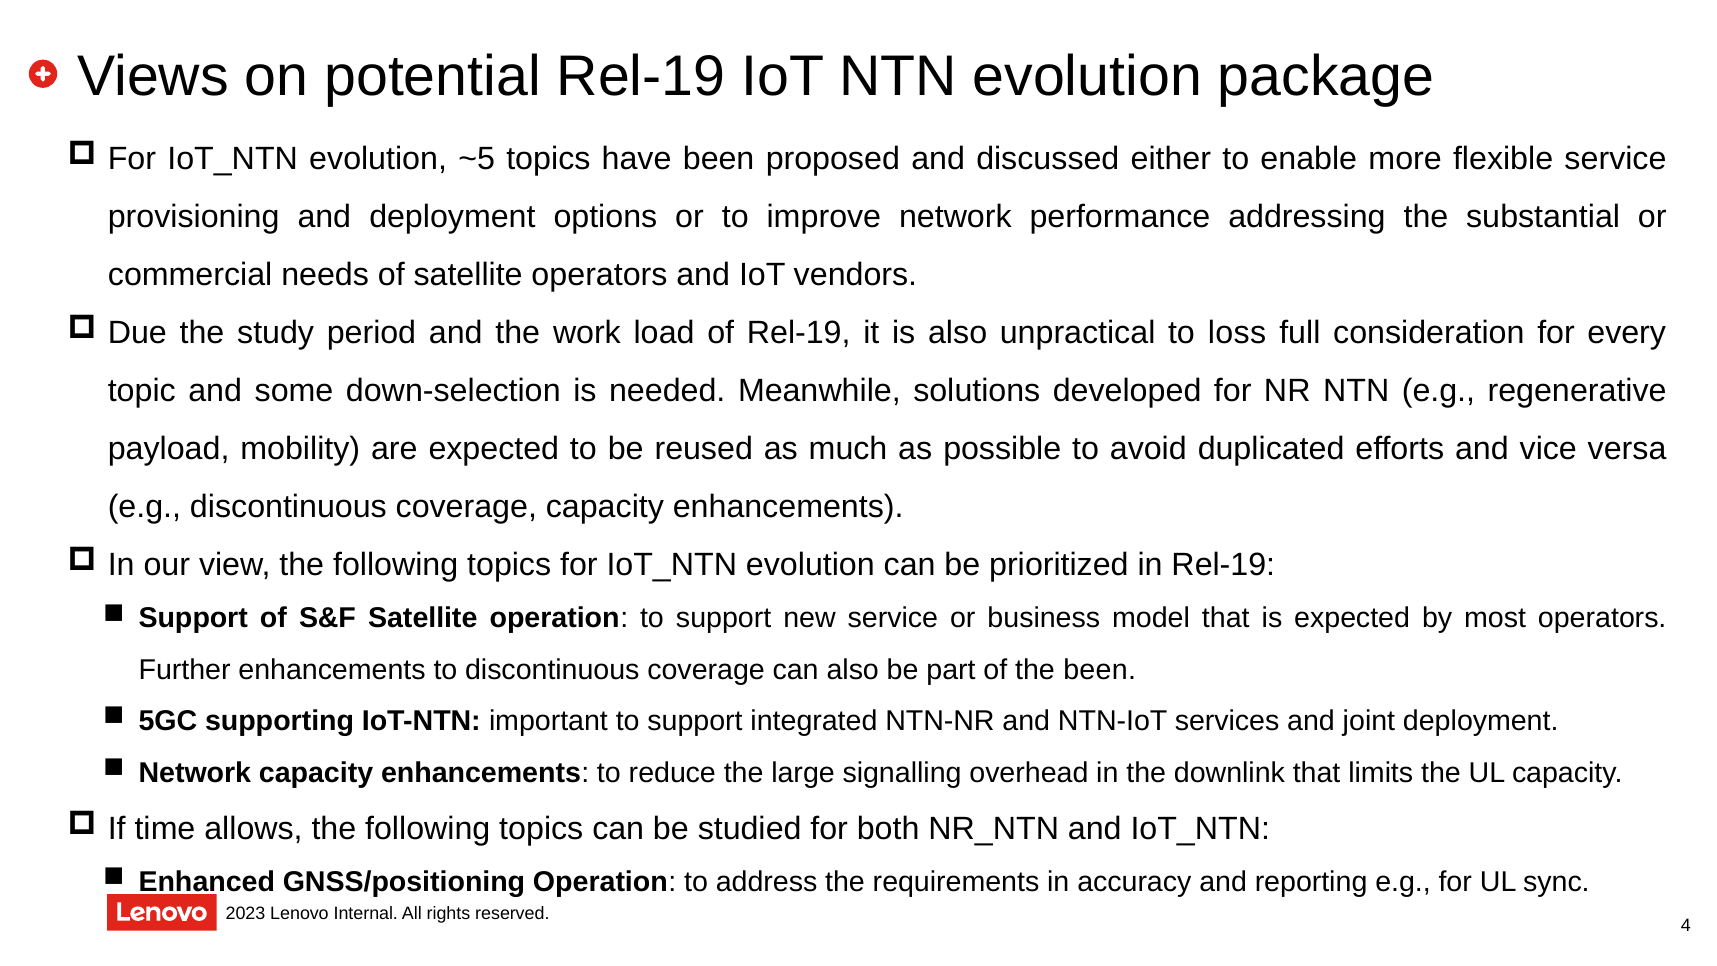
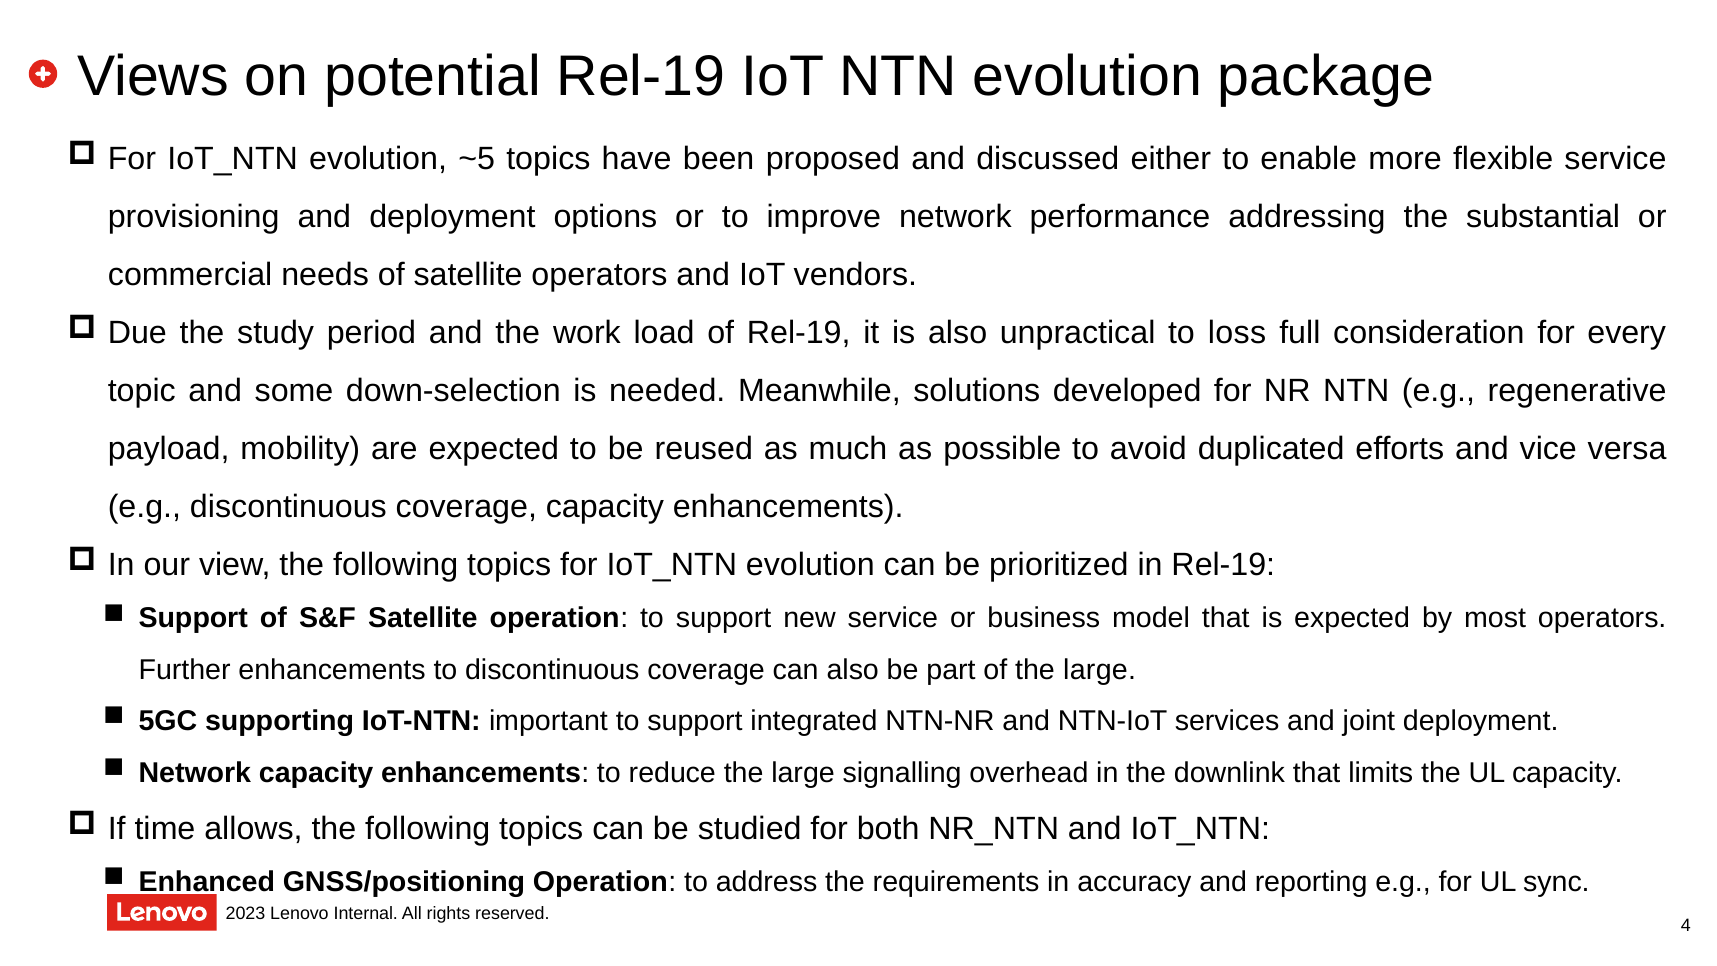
of the been: been -> large
